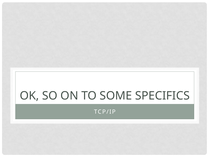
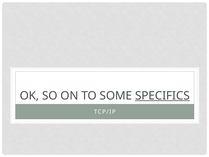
SPECIFICS underline: none -> present
